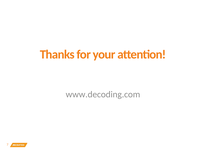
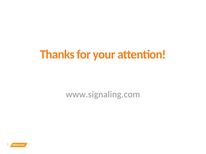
www.decoding.com: www.decoding.com -> www.signaling.com
